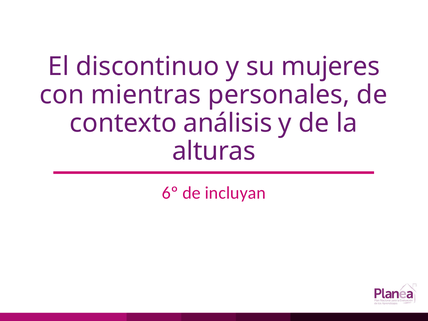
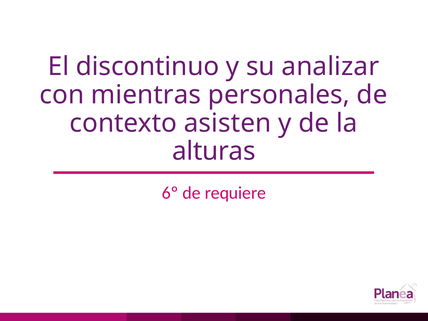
mujeres: mujeres -> analizar
análisis: análisis -> asisten
incluyan: incluyan -> requiere
